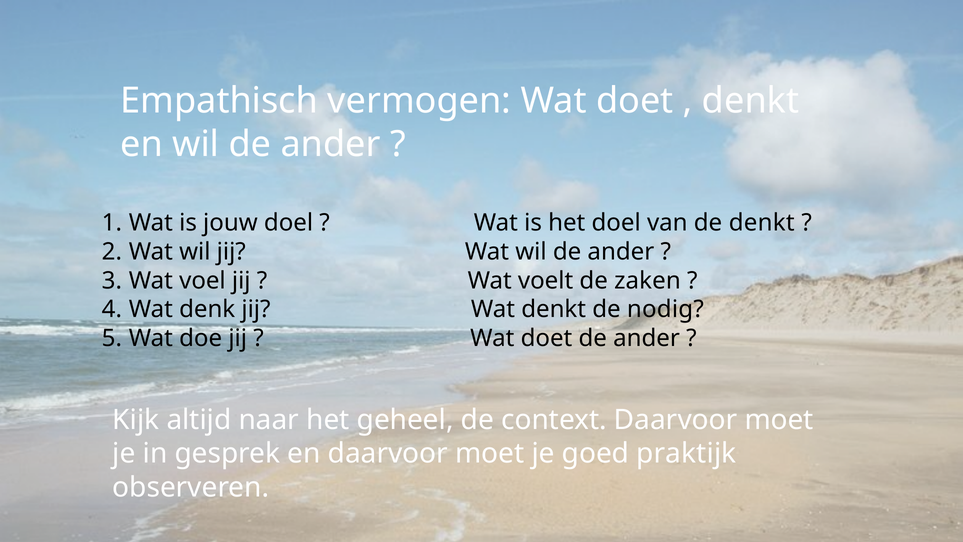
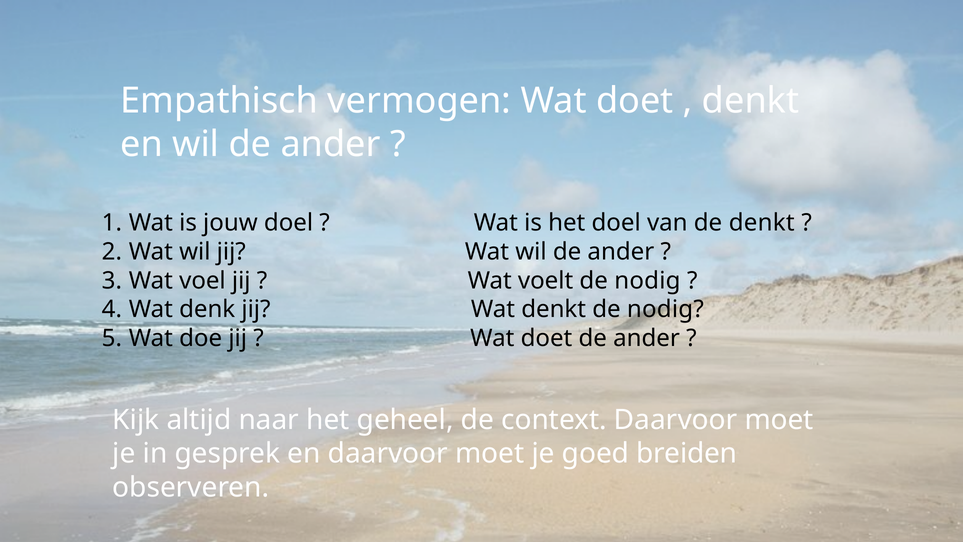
voelt de zaken: zaken -> nodig
praktijk: praktijk -> breiden
